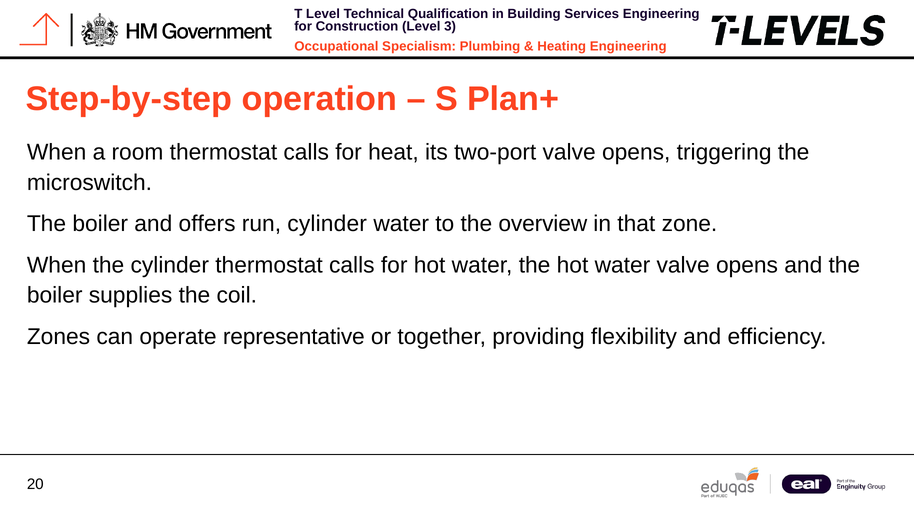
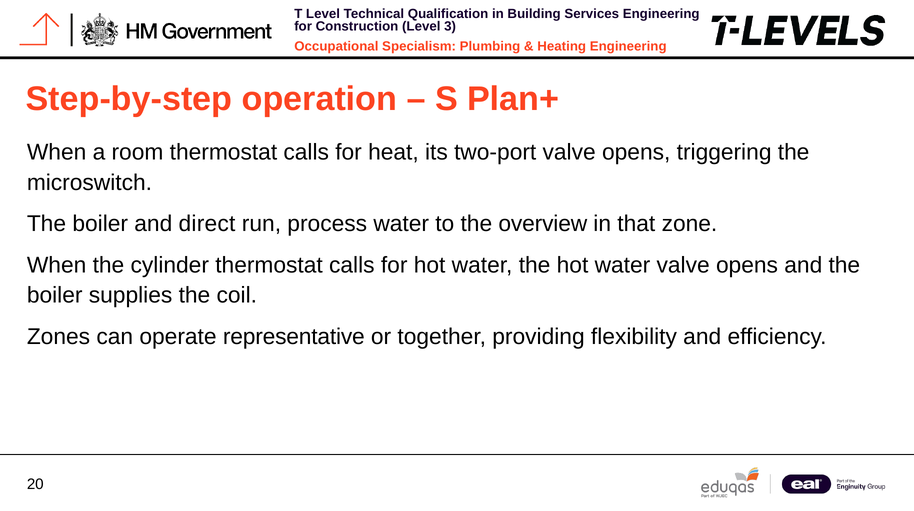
offers: offers -> direct
run cylinder: cylinder -> process
